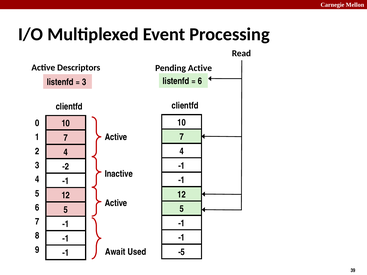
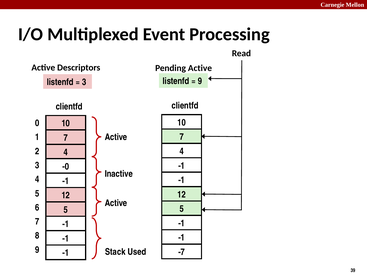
6 at (200, 81): 6 -> 9
-2: -2 -> -0
Await: Await -> Stack
-5: -5 -> -7
